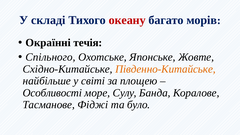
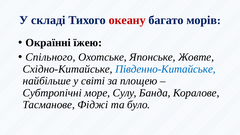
течія: течія -> їжею
Південно-Китайське colour: orange -> blue
Особливості: Особливості -> Субтропічні
